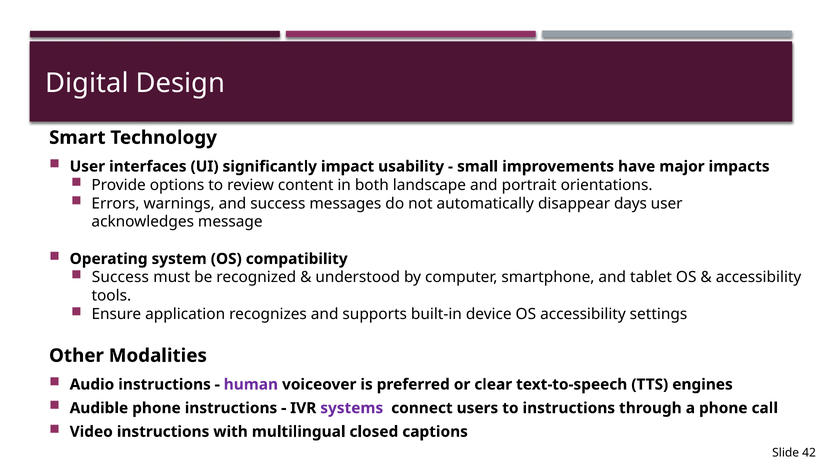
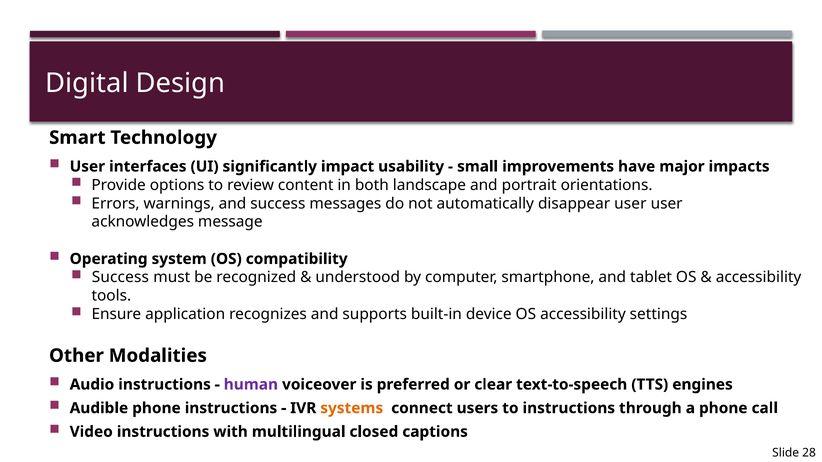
disappear days: days -> user
systems colour: purple -> orange
42: 42 -> 28
